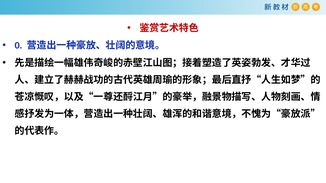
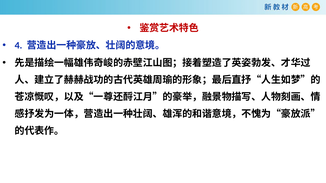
0: 0 -> 4
